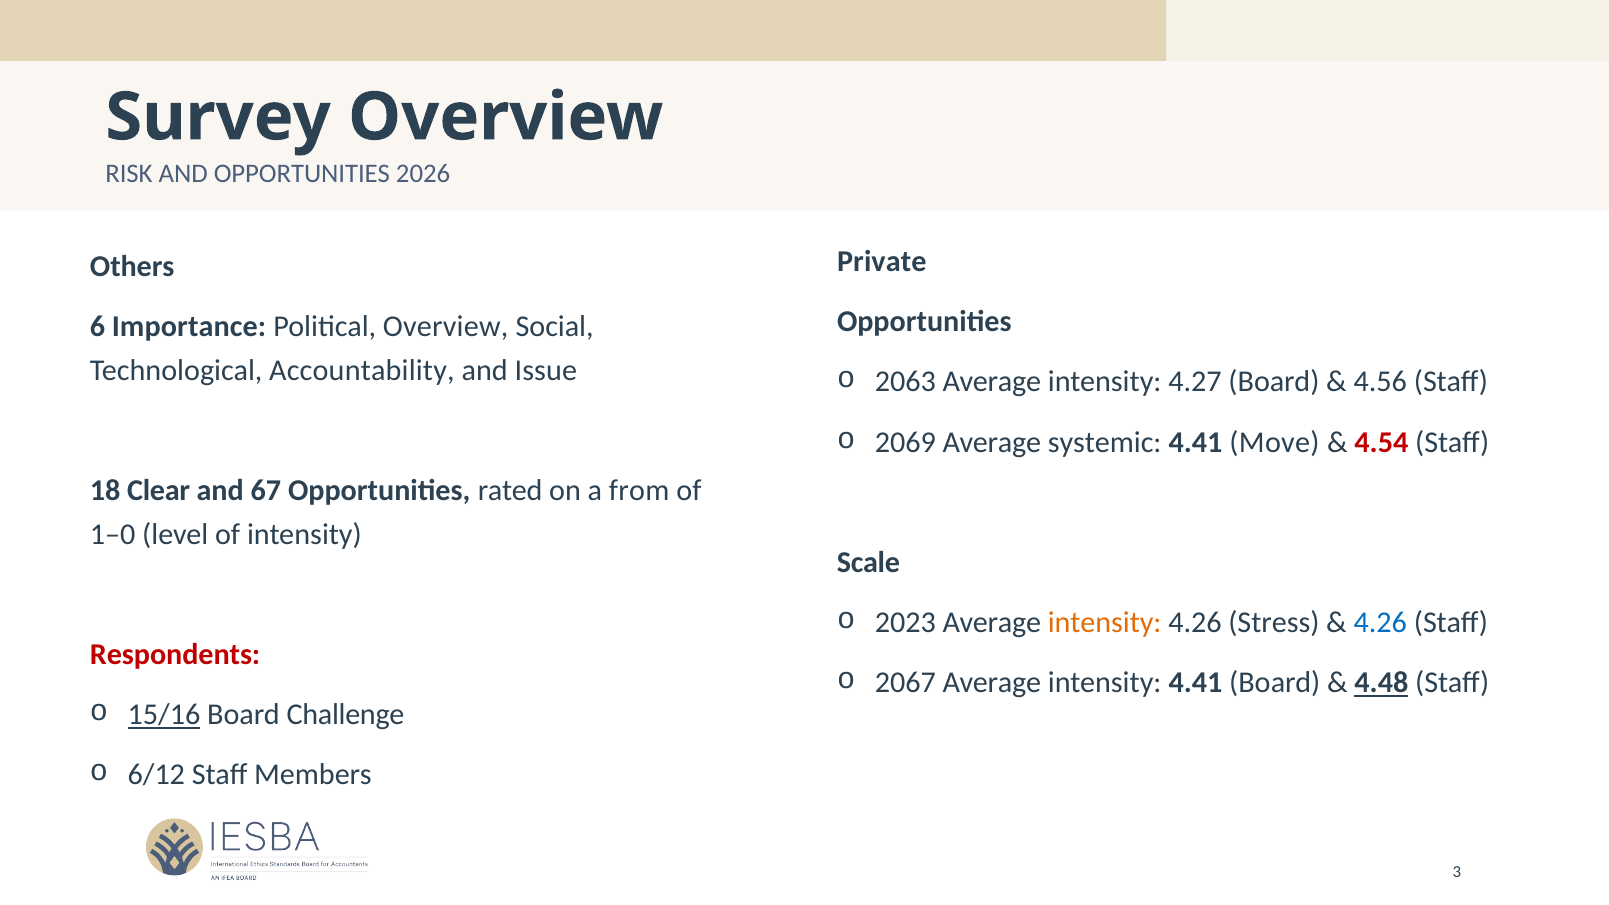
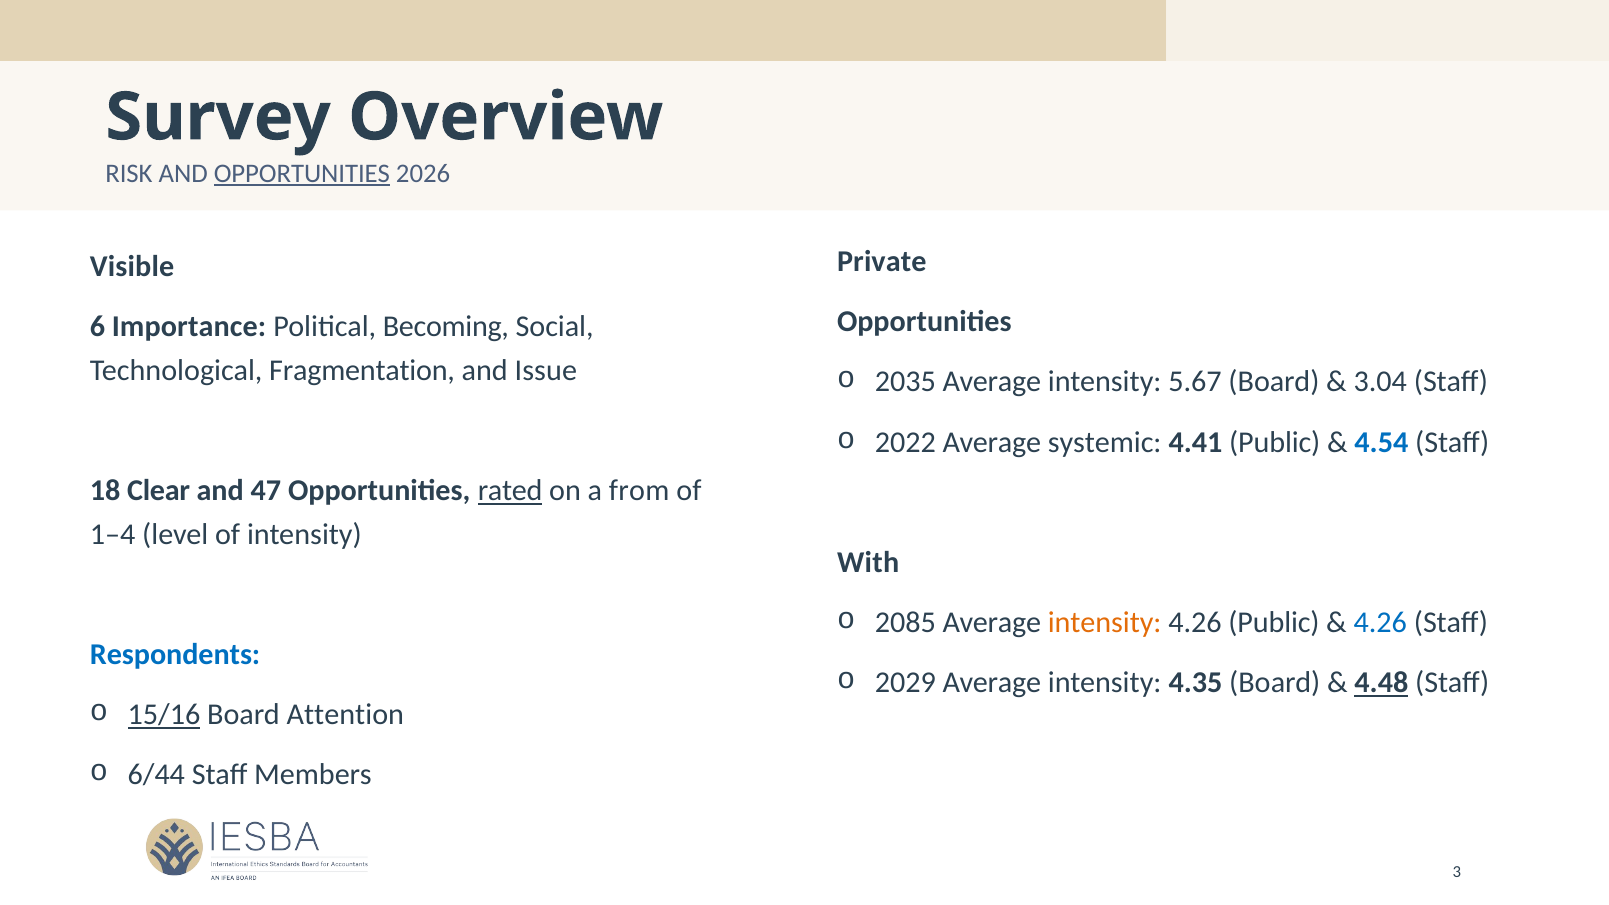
OPPORTUNITIES at (302, 174) underline: none -> present
Others: Others -> Visible
Political Overview: Overview -> Becoming
Accountability: Accountability -> Fragmentation
2063: 2063 -> 2035
4.27: 4.27 -> 5.67
4.56: 4.56 -> 3.04
2069: 2069 -> 2022
4.41 Move: Move -> Public
4.54 colour: red -> blue
67: 67 -> 47
rated underline: none -> present
1–0: 1–0 -> 1–4
Scale: Scale -> With
2023: 2023 -> 2085
4.26 Stress: Stress -> Public
Respondents colour: red -> blue
2067: 2067 -> 2029
intensity 4.41: 4.41 -> 4.35
Challenge: Challenge -> Attention
6/12: 6/12 -> 6/44
